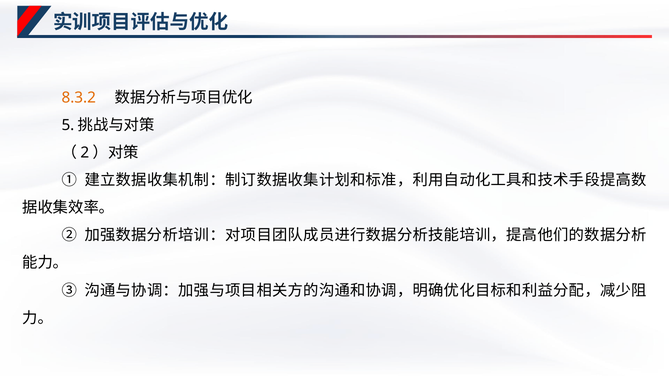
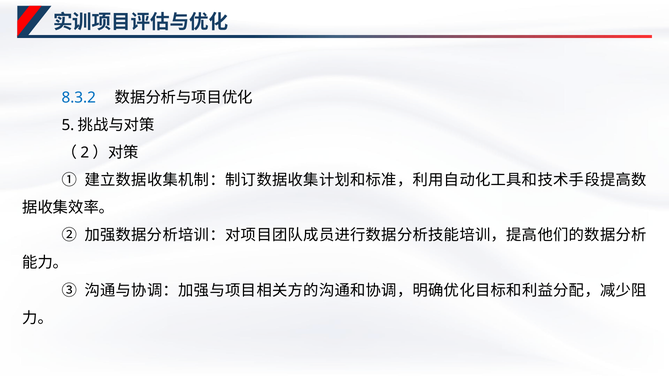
8.3.2 colour: orange -> blue
